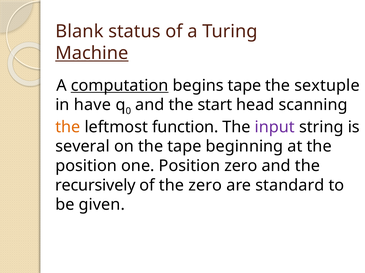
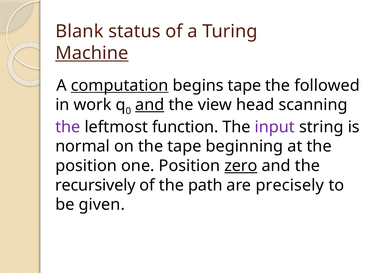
sextuple: sextuple -> followed
have: have -> work
and at (150, 105) underline: none -> present
start: start -> view
the at (68, 127) colour: orange -> purple
several: several -> normal
zero at (241, 166) underline: none -> present
the zero: zero -> path
standard: standard -> precisely
